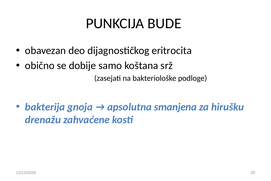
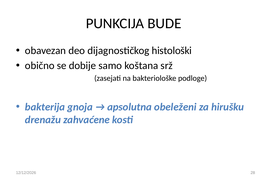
eritrocita: eritrocita -> histološki
smanjena: smanjena -> obeleženi
